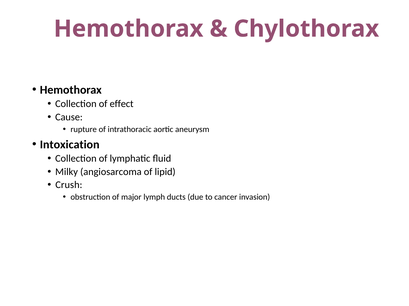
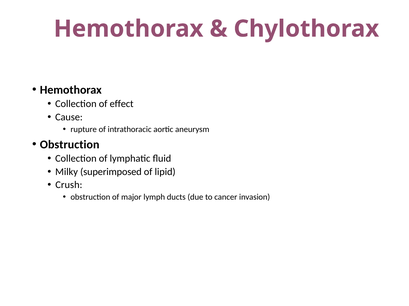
Intoxication at (70, 145): Intoxication -> Obstruction
angiosarcoma: angiosarcoma -> superimposed
